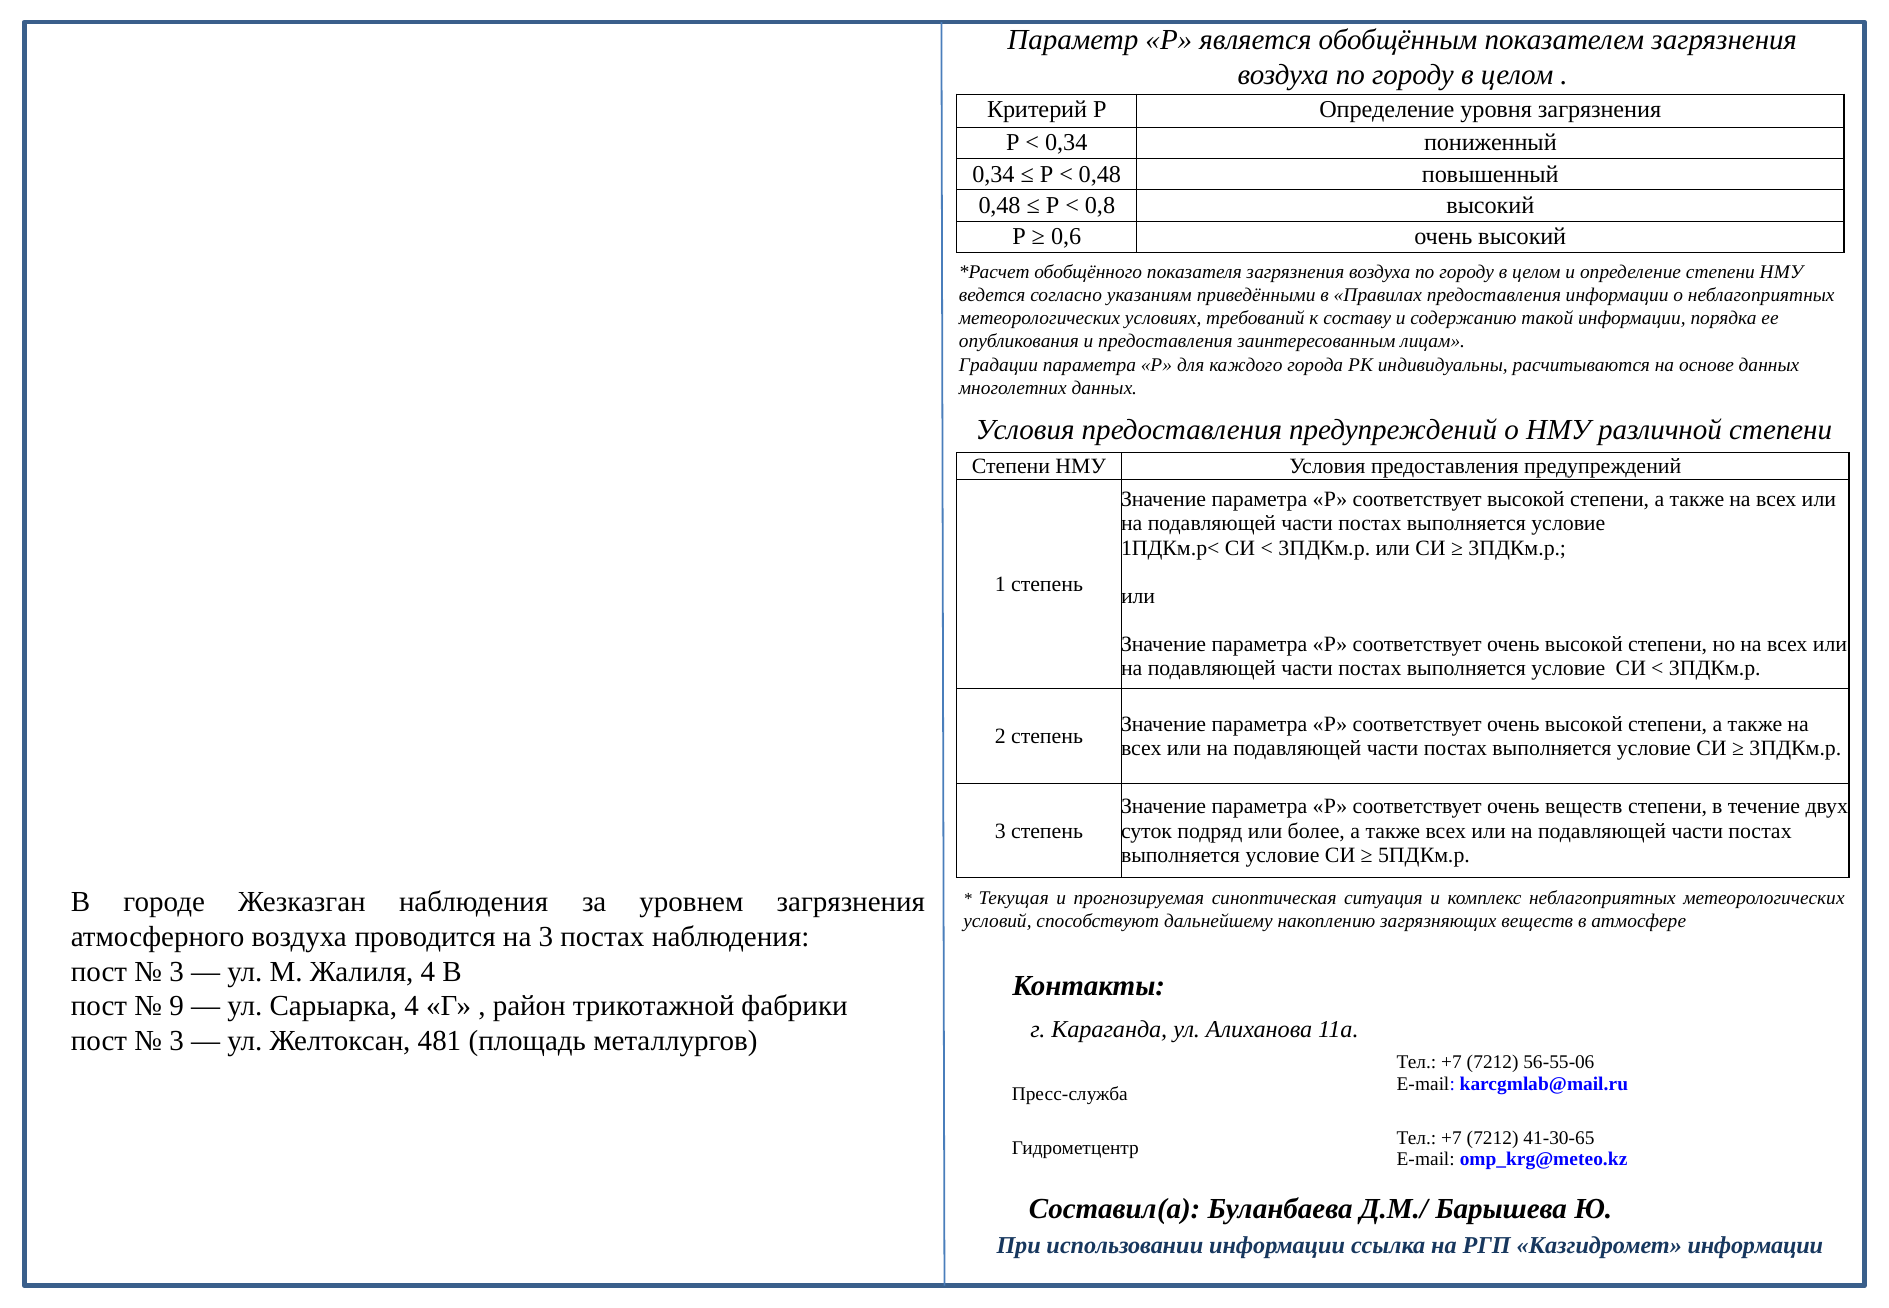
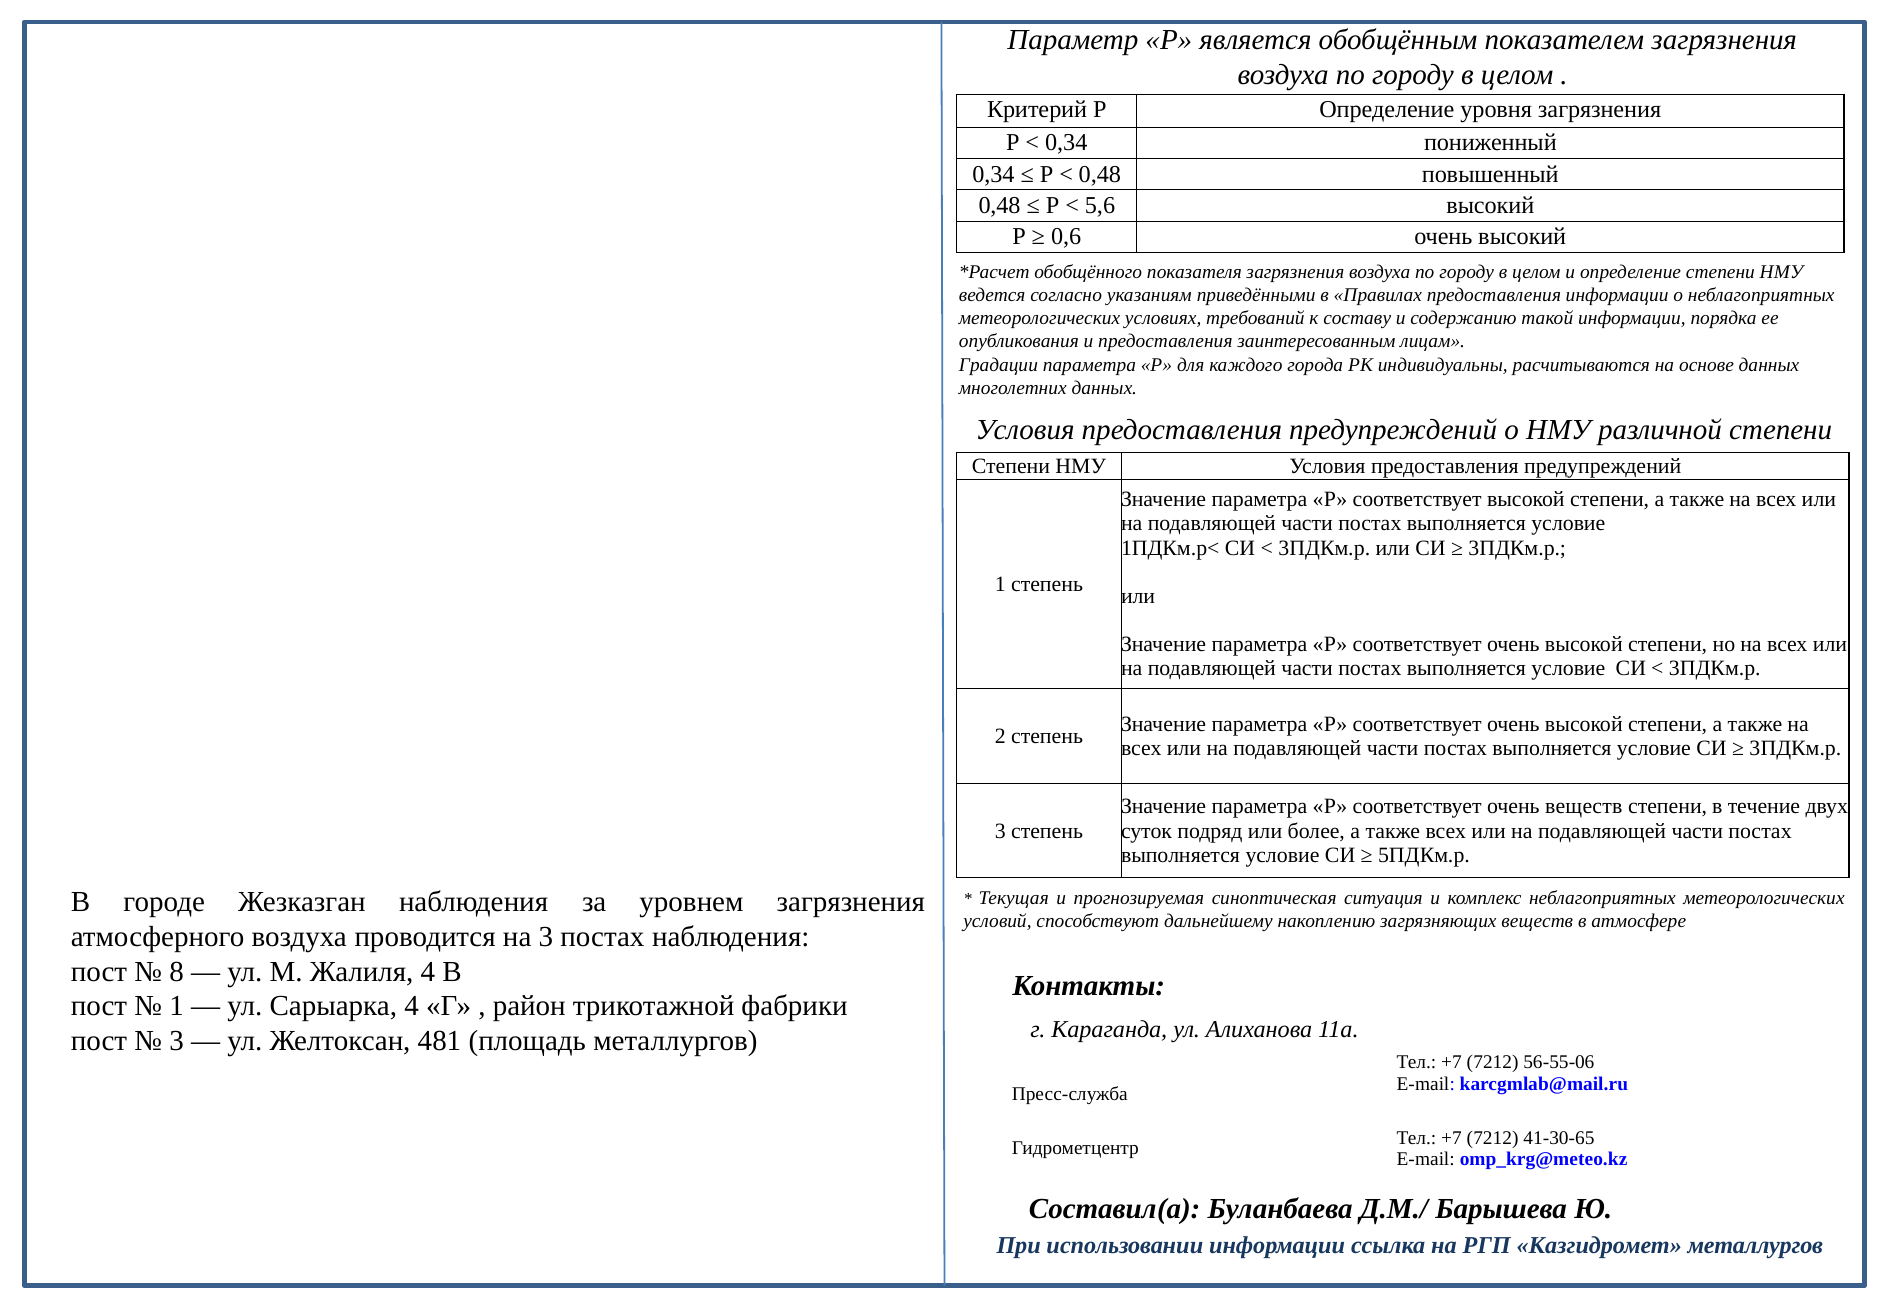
0,8: 0,8 -> 5,6
3 at (177, 971): 3 -> 8
9 at (177, 1006): 9 -> 1
Казгидромет информации: информации -> металлургов
